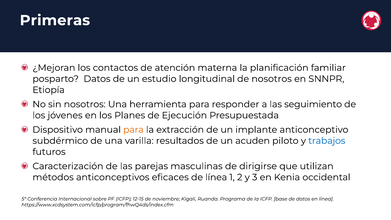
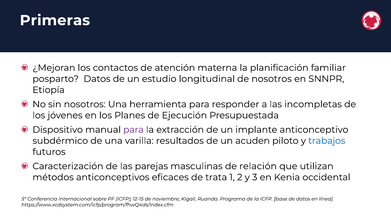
seguimiento: seguimiento -> incompletas
para at (133, 130) colour: orange -> purple
dirigirse: dirigirse -> relación
de línea: línea -> trata
